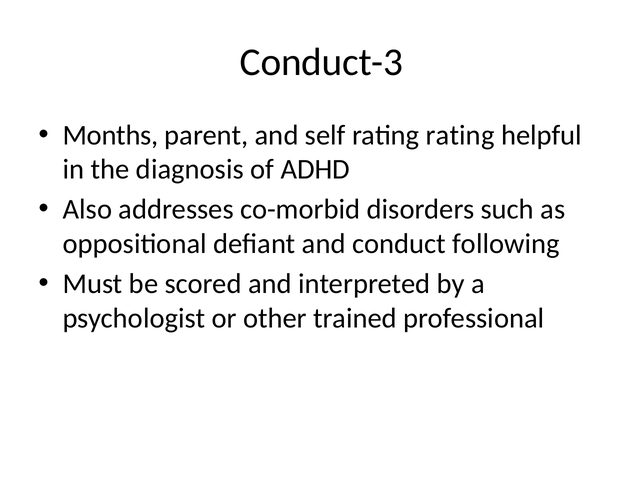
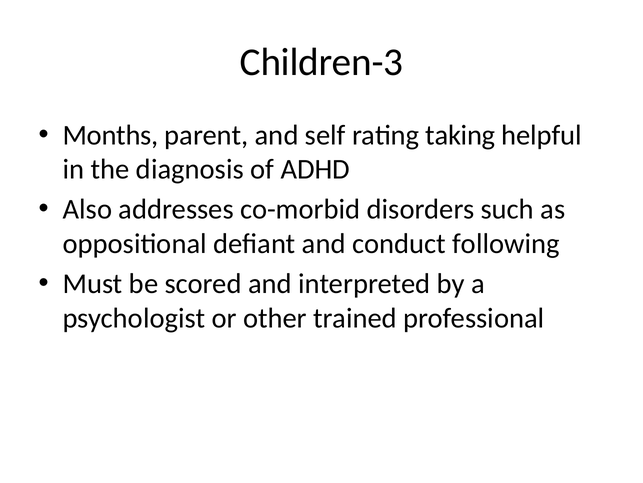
Conduct-3: Conduct-3 -> Children-3
rating rating: rating -> taking
